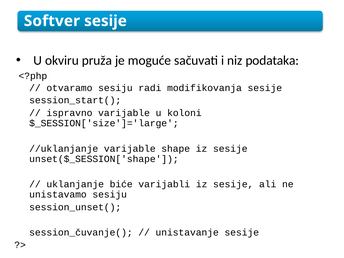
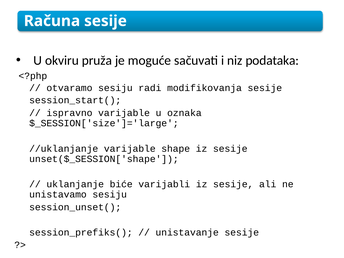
Softver: Softver -> Računa
koloni: koloni -> oznaka
session_čuvanje(: session_čuvanje( -> session_prefiks(
